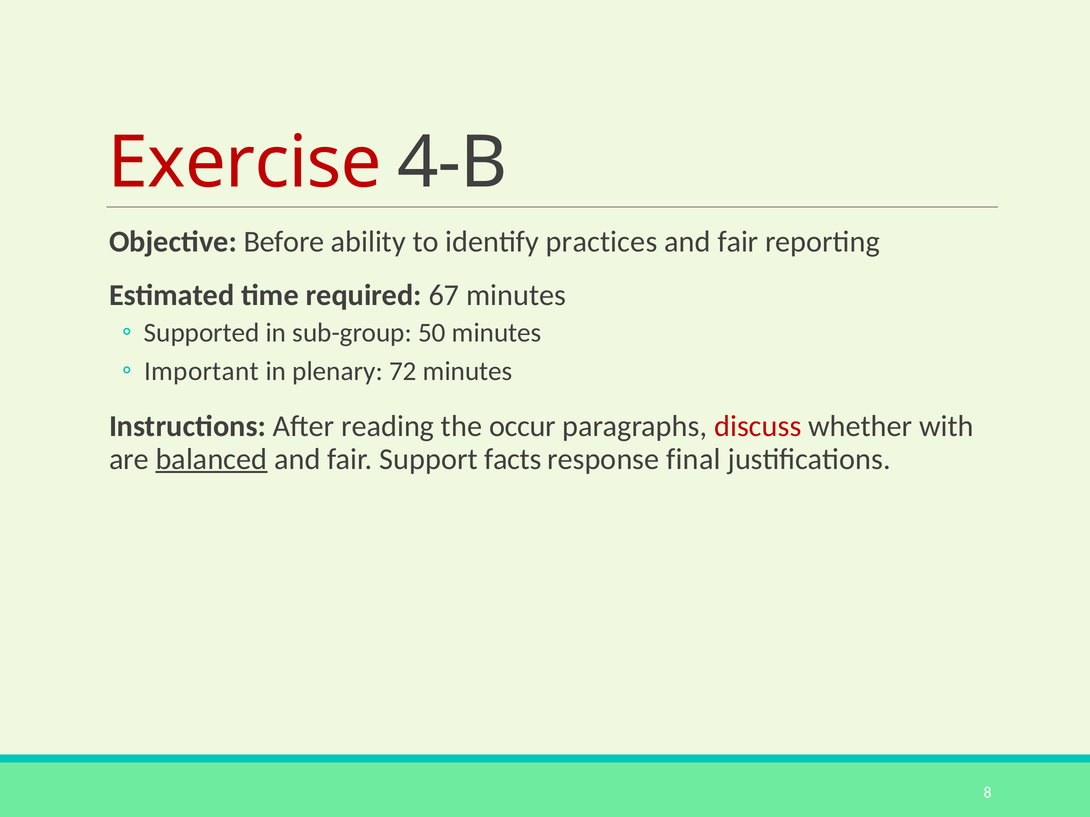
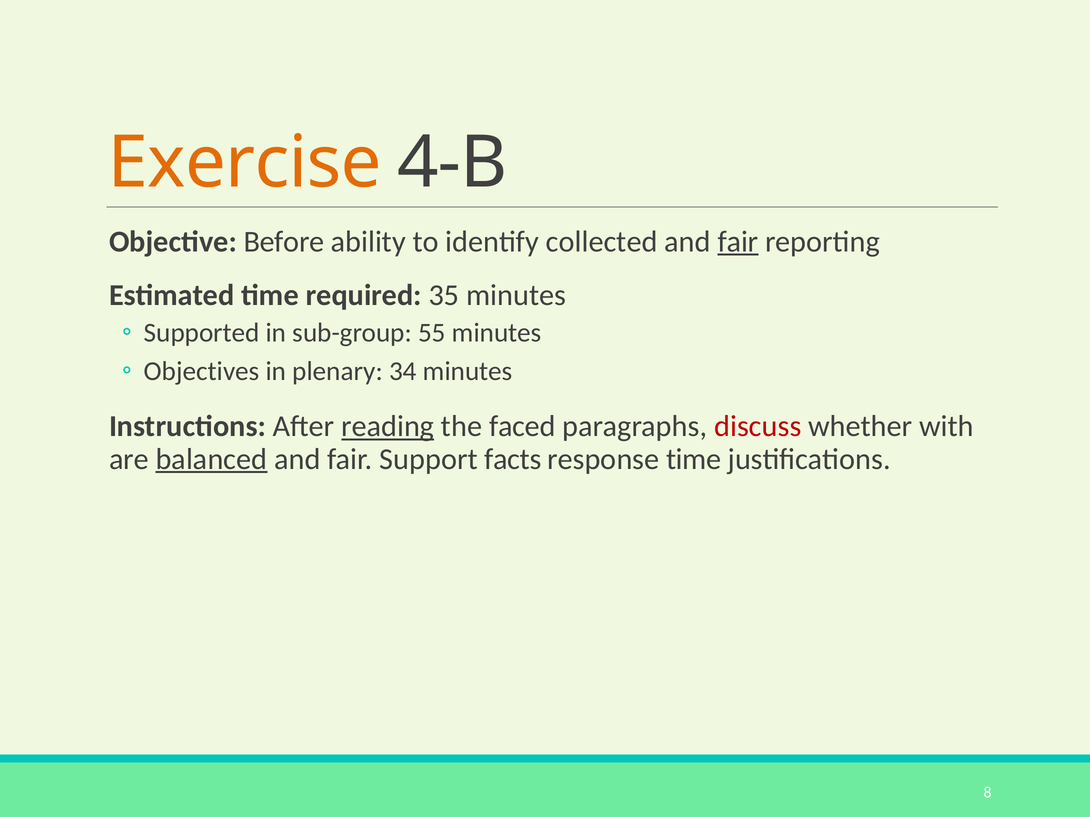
Exercise colour: red -> orange
practices: practices -> collected
fair at (738, 242) underline: none -> present
67: 67 -> 35
50: 50 -> 55
Important: Important -> Objectives
72: 72 -> 34
reading underline: none -> present
occur: occur -> faced
response final: final -> time
